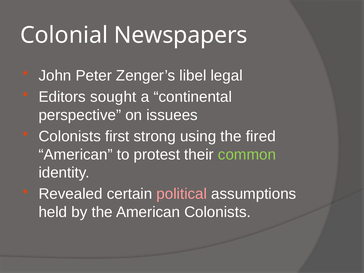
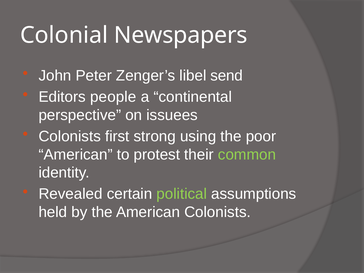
legal: legal -> send
sought: sought -> people
fired: fired -> poor
political colour: pink -> light green
